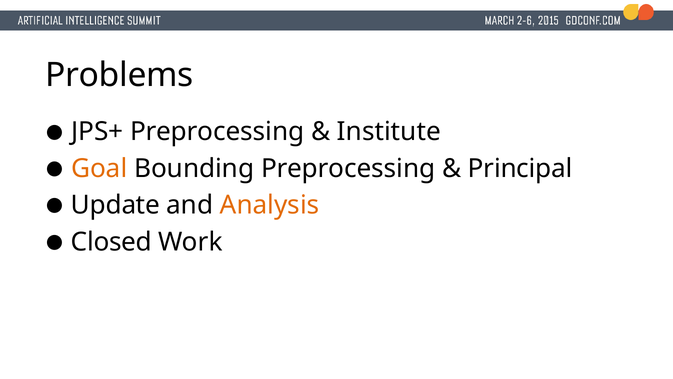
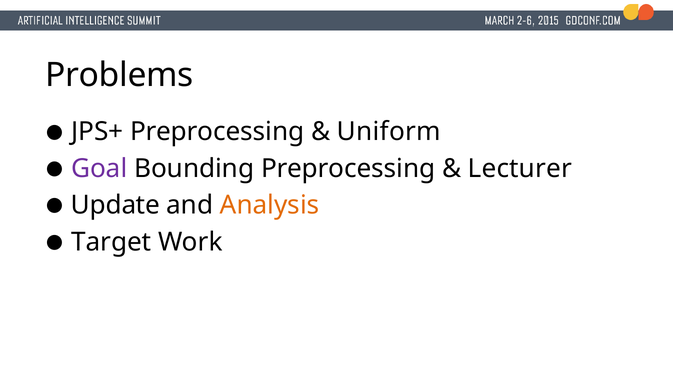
Institute: Institute -> Uniform
Goal colour: orange -> purple
Principal: Principal -> Lecturer
Closed: Closed -> Target
